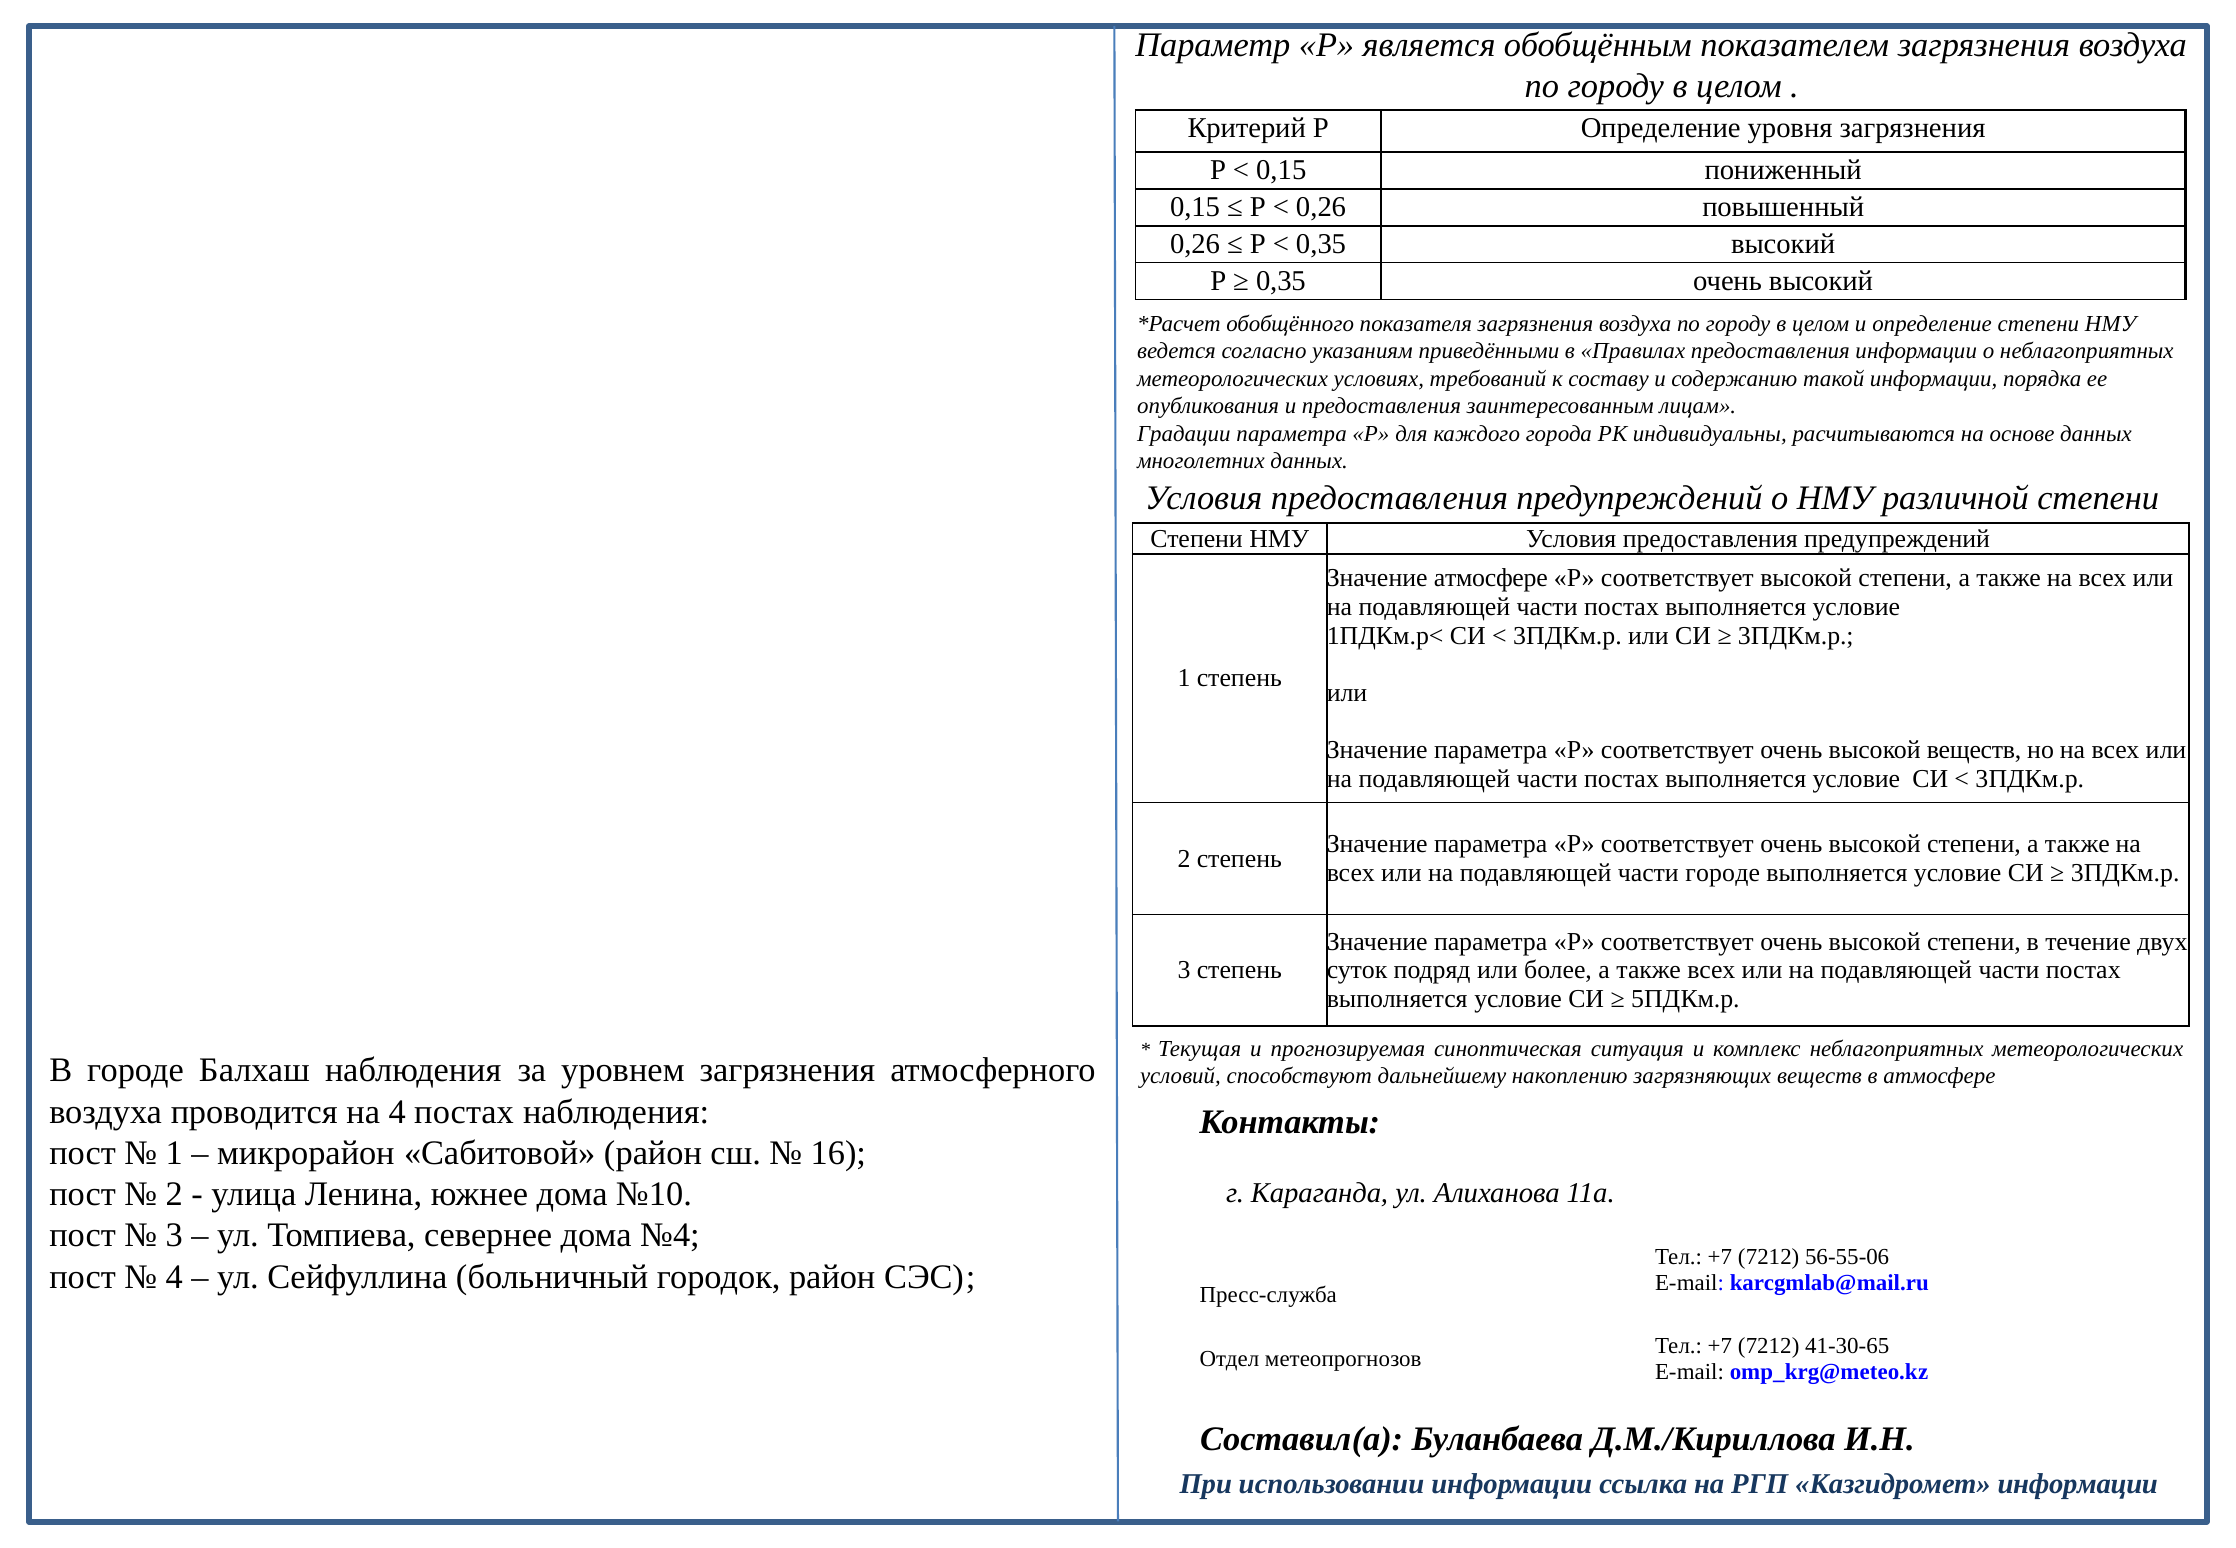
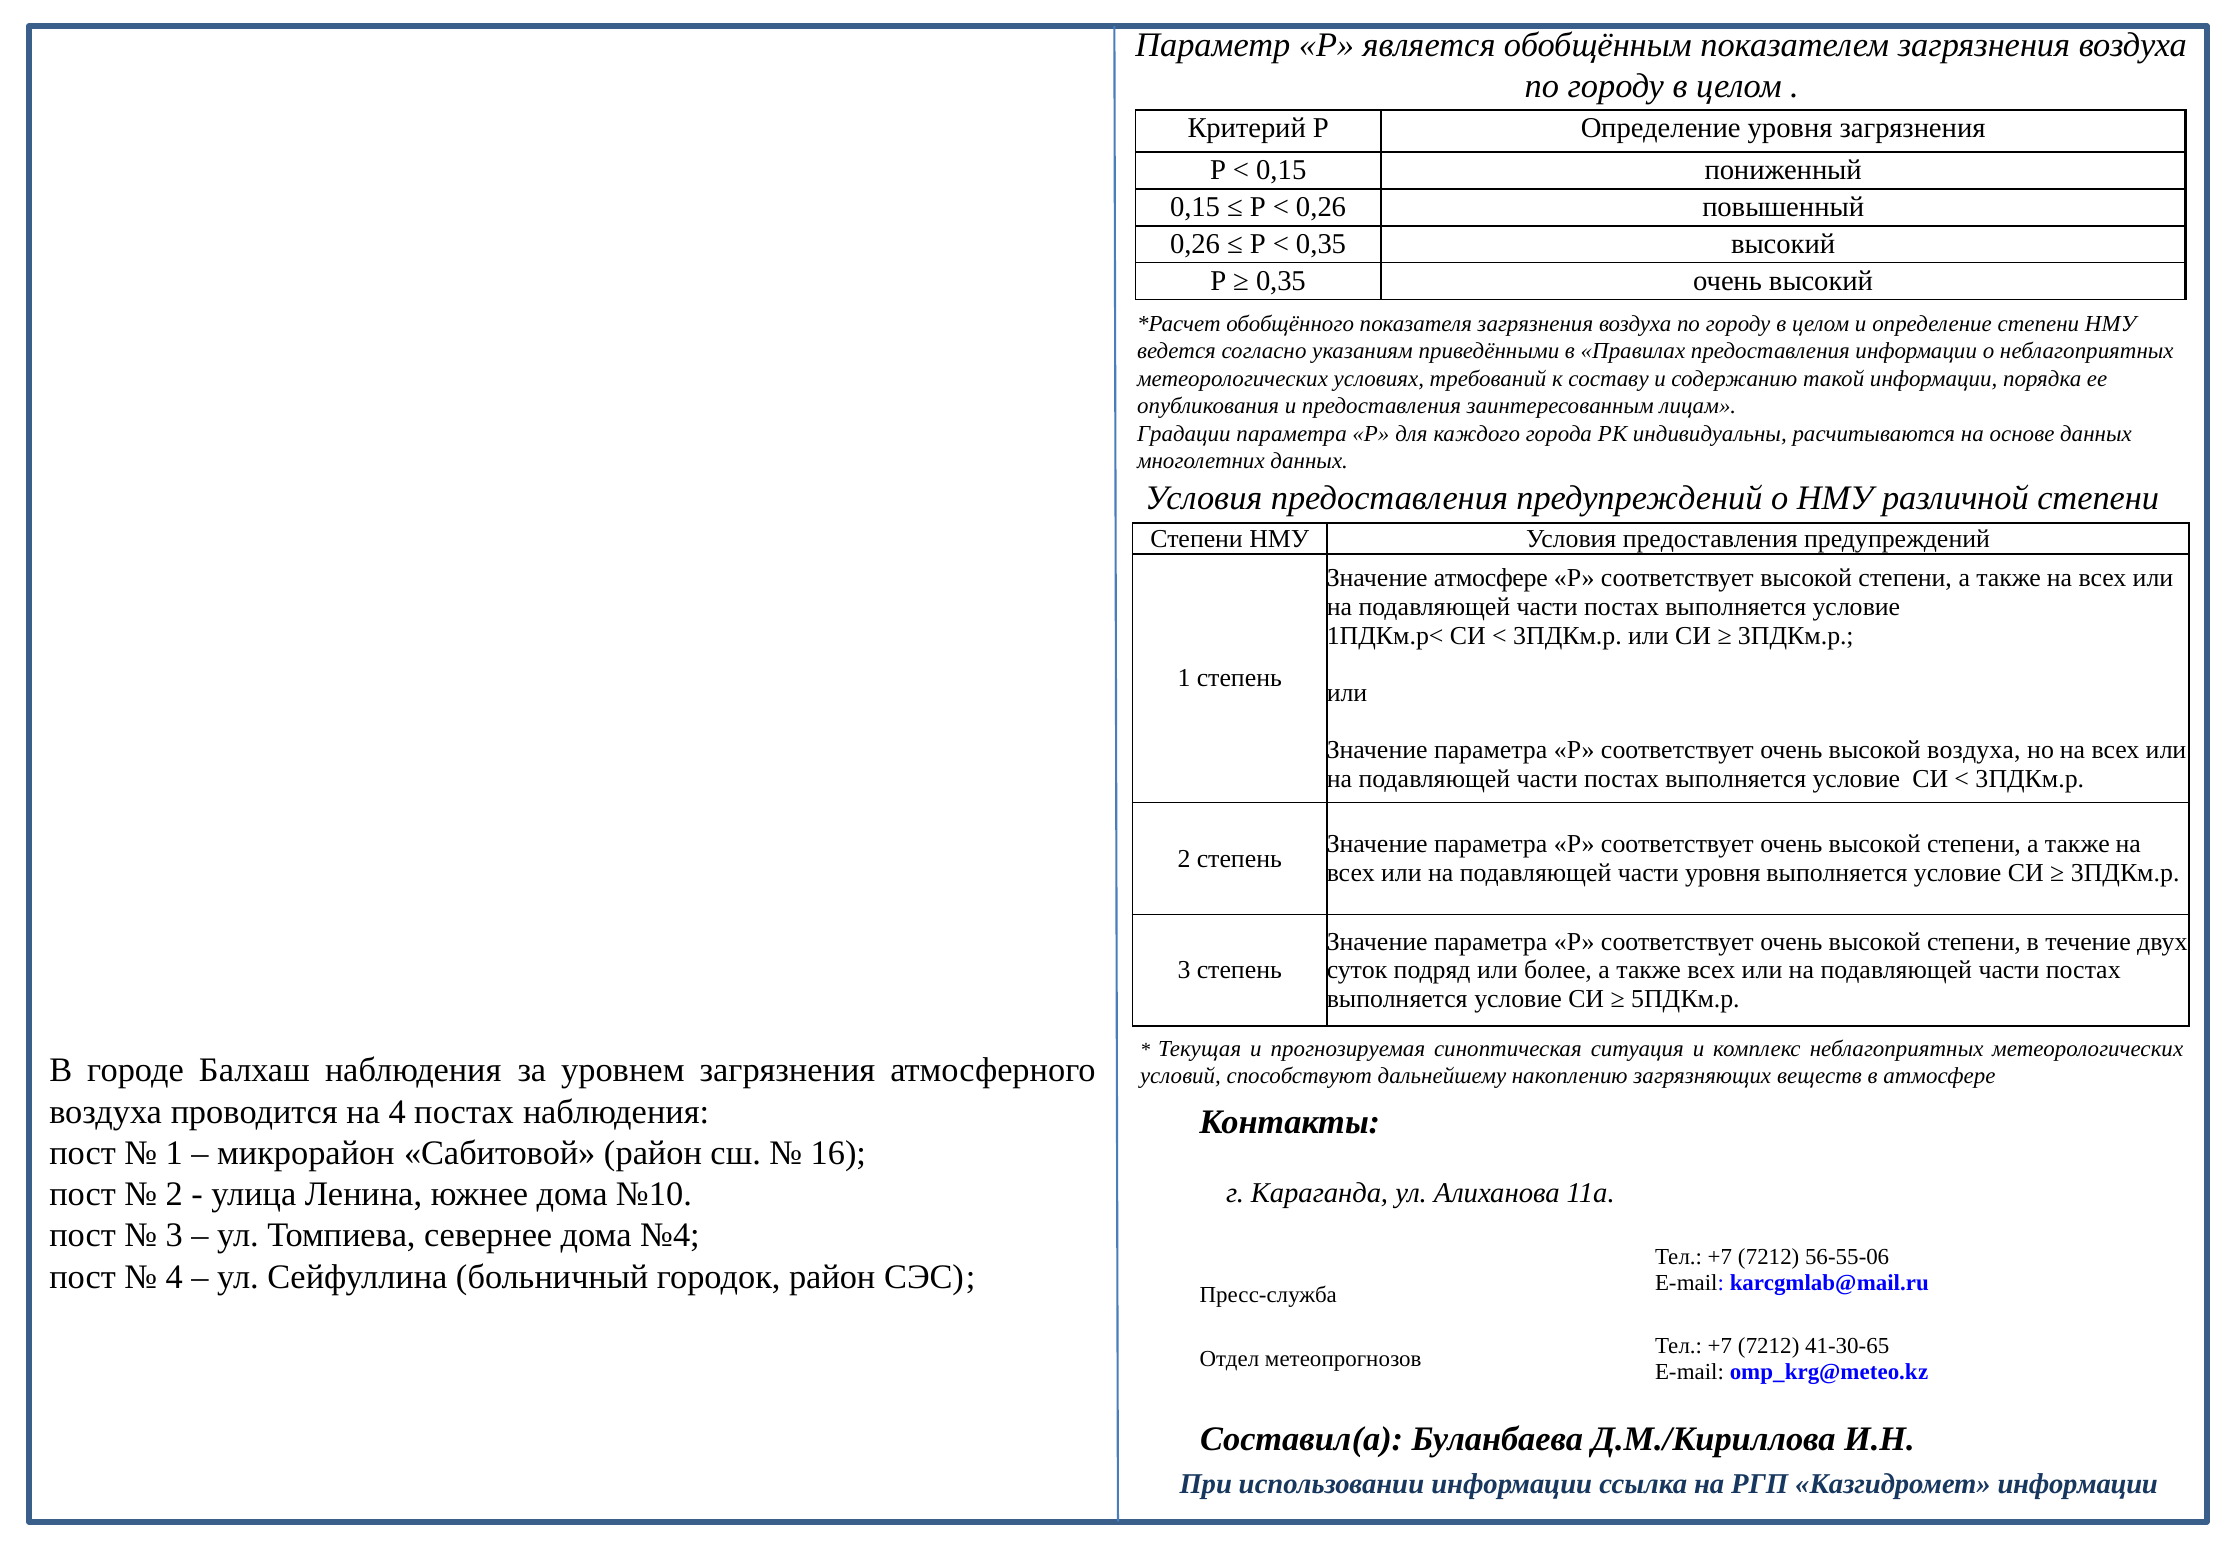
высокой веществ: веществ -> воздуха
части городе: городе -> уровня
